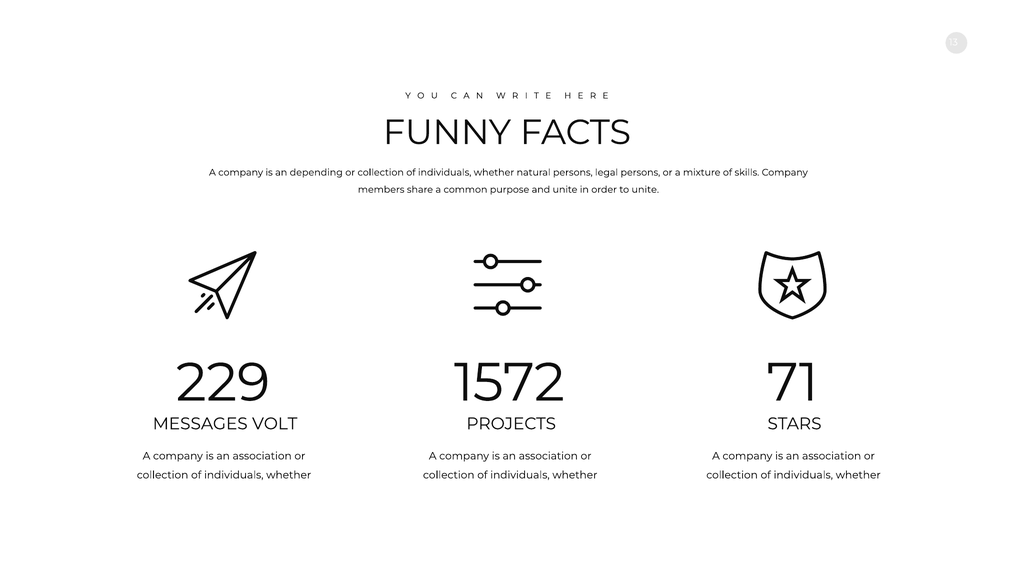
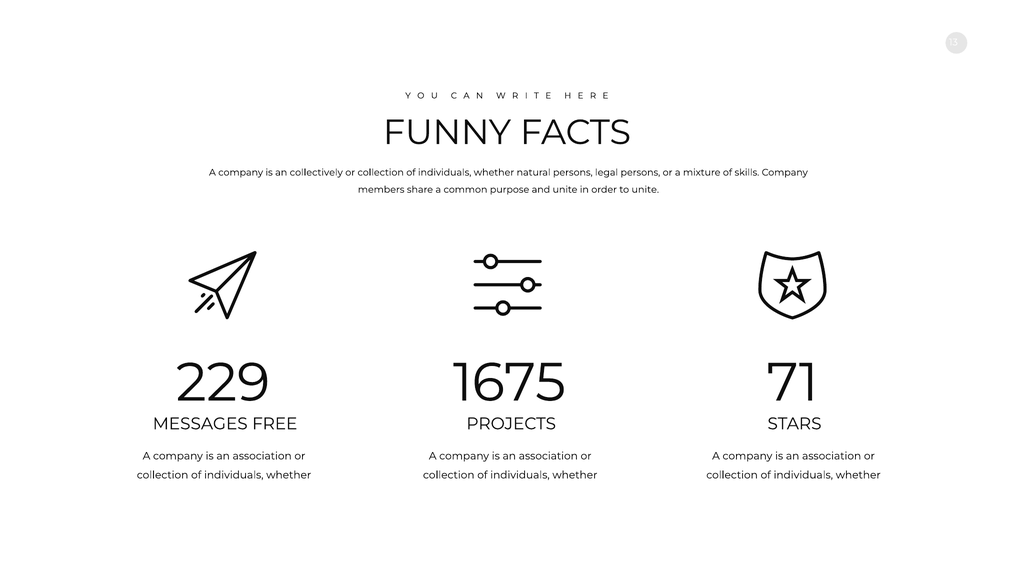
depending: depending -> collectively
1572: 1572 -> 1675
VOLT: VOLT -> FREE
